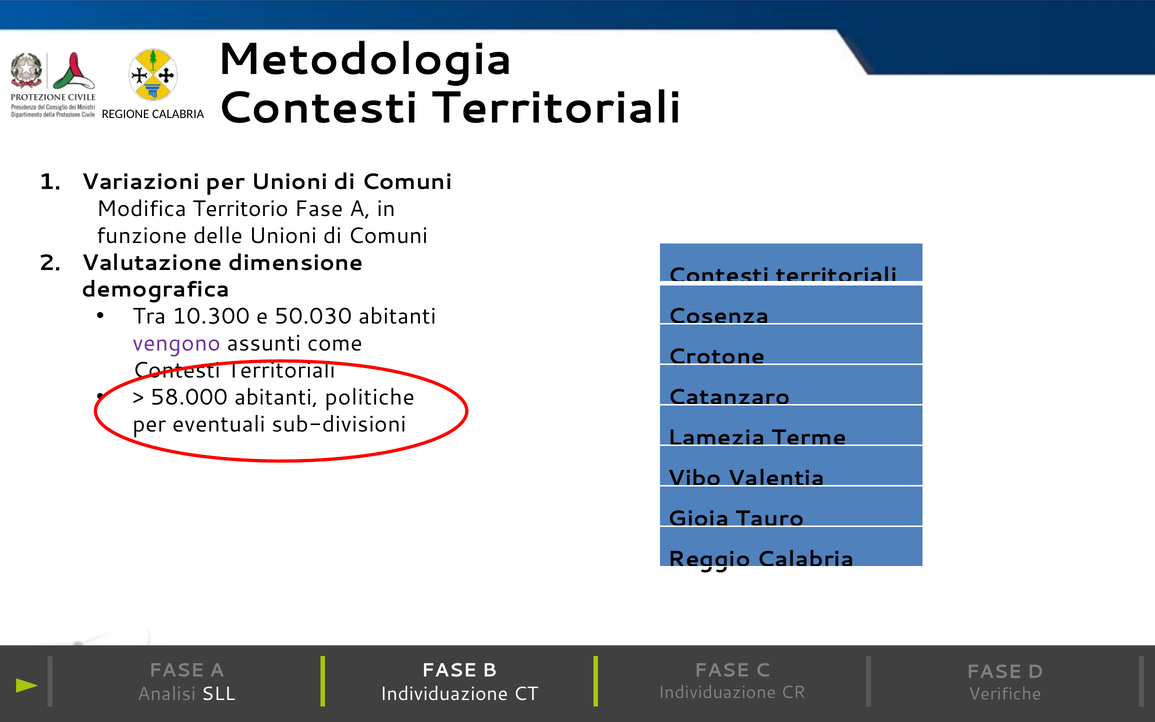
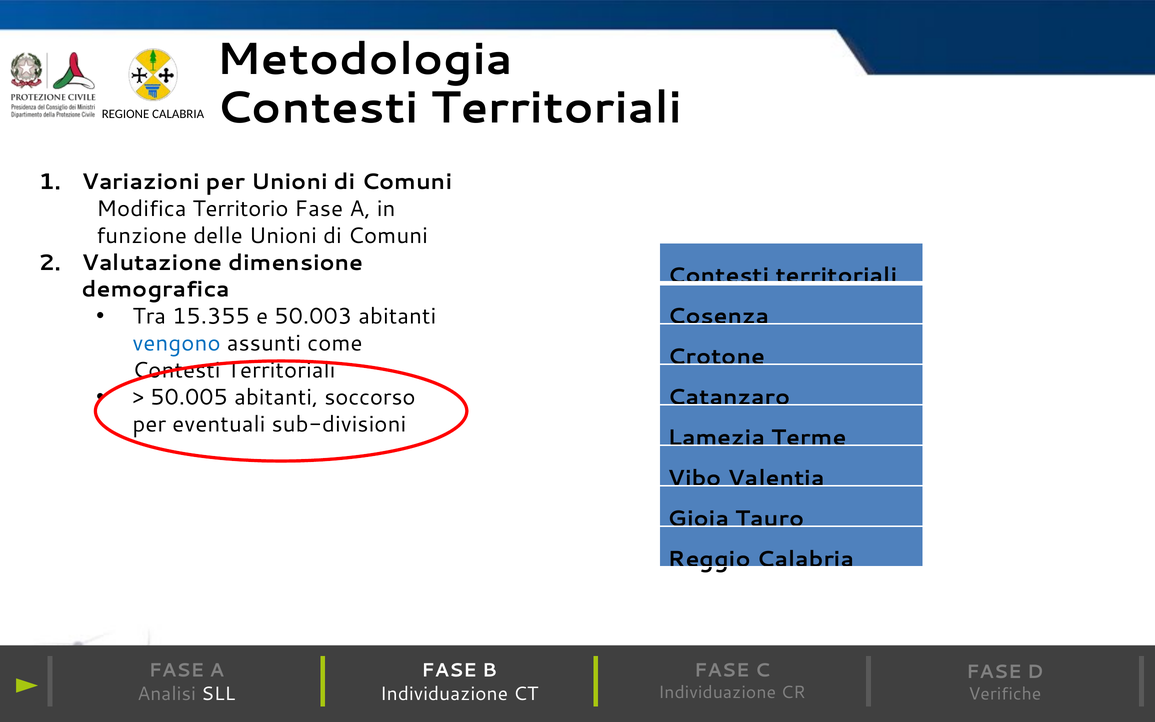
10.300: 10.300 -> 15.355
50.030: 50.030 -> 50.003
vengono colour: purple -> blue
58.000: 58.000 -> 50.005
politiche: politiche -> soccorso
